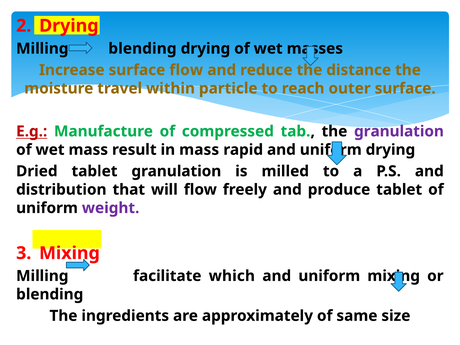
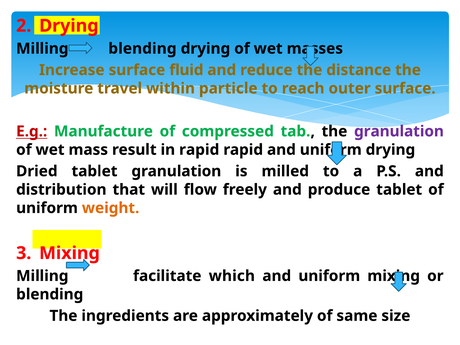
surface flow: flow -> fluid
in mass: mass -> rapid
weight colour: purple -> orange
